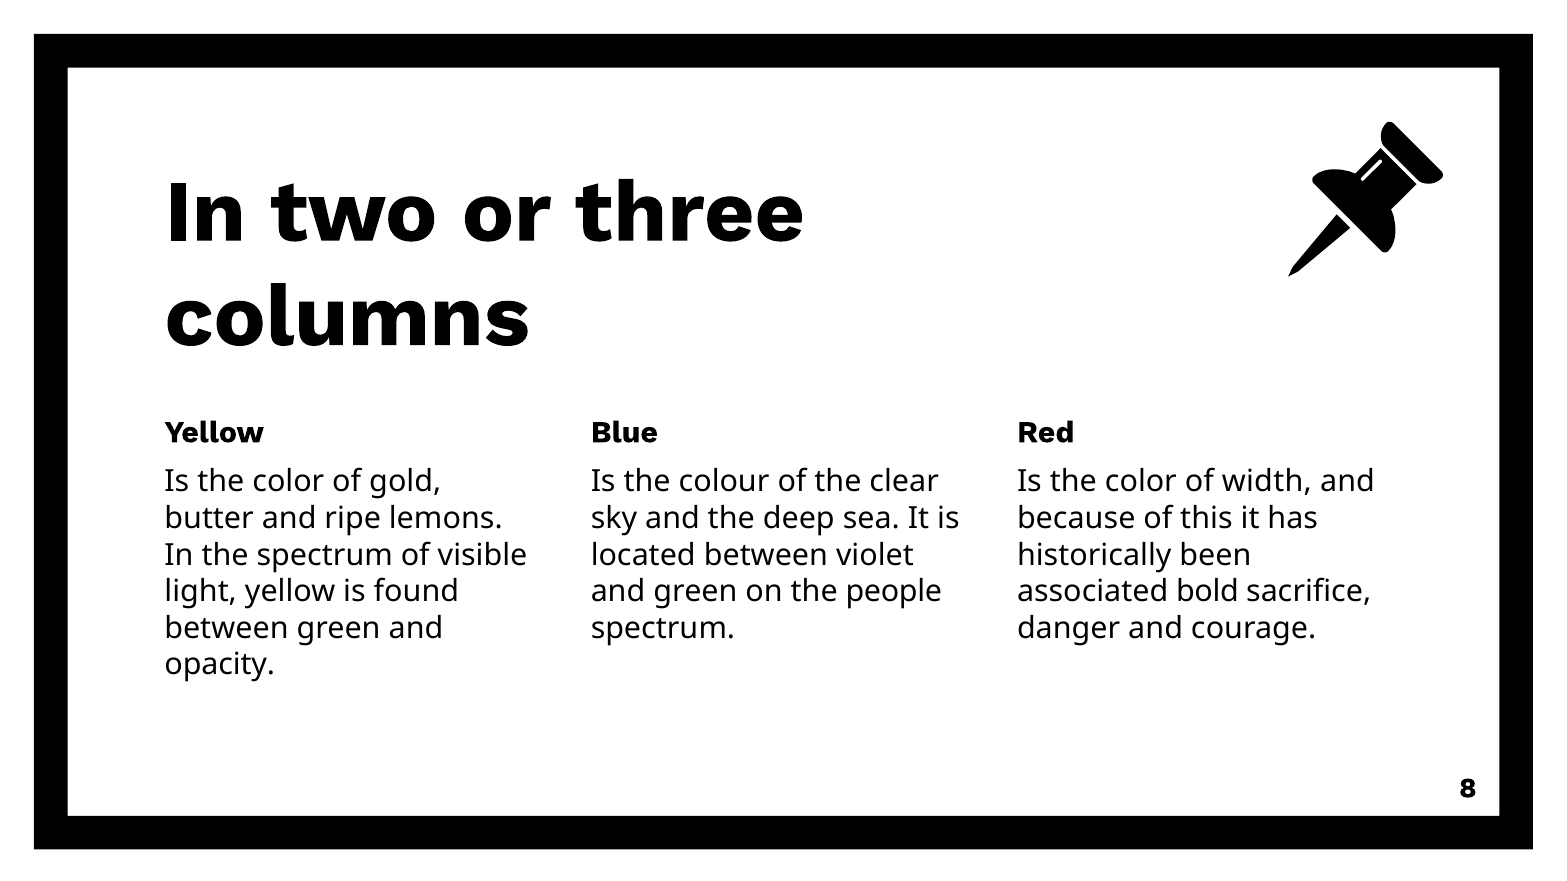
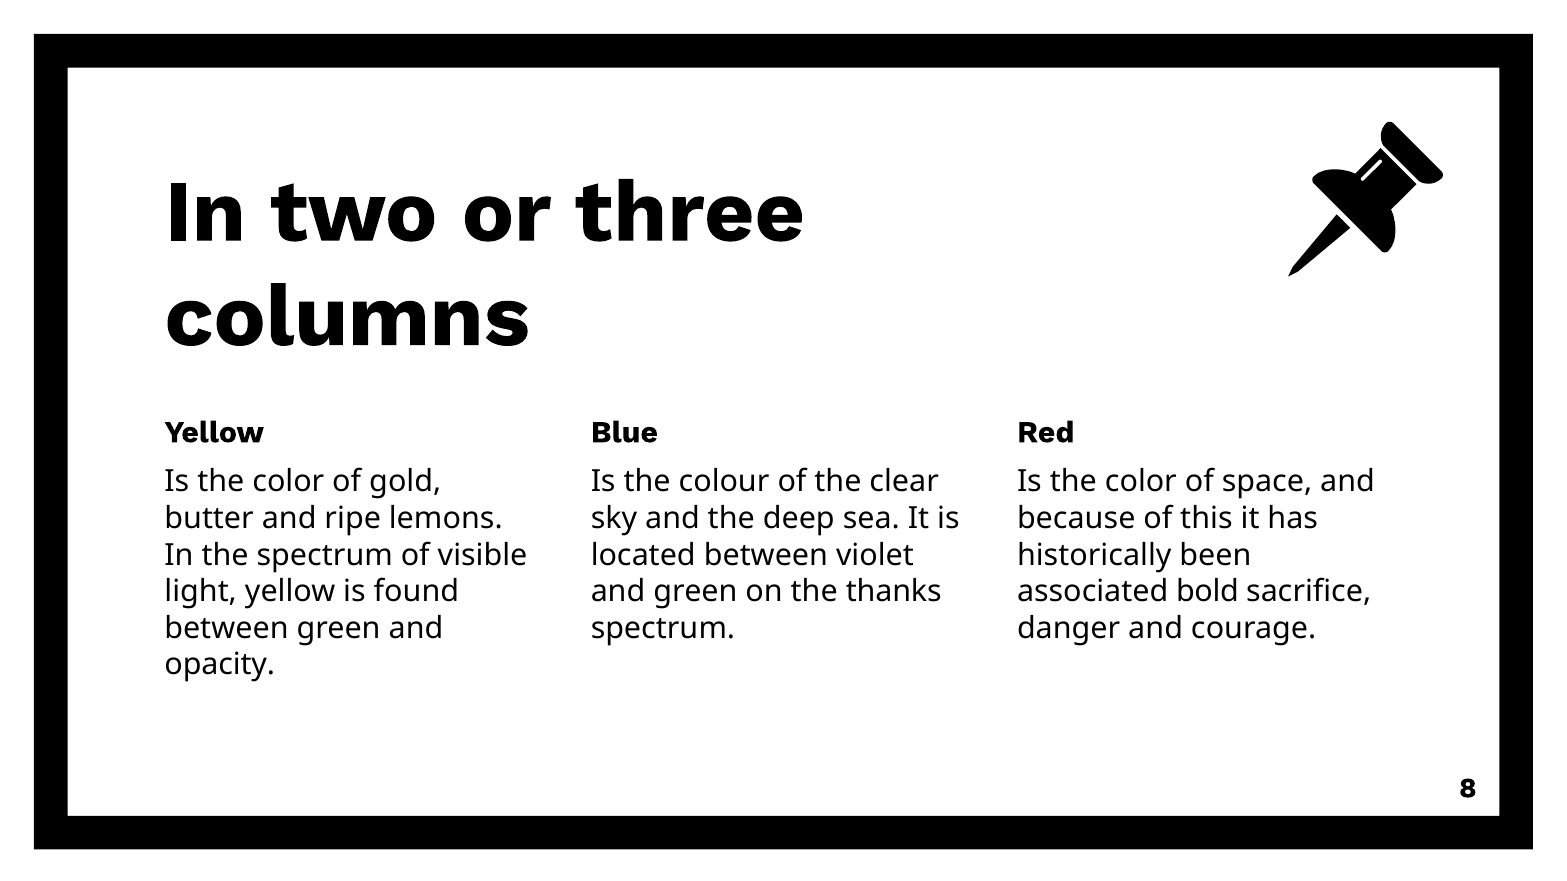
width: width -> space
people: people -> thanks
